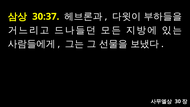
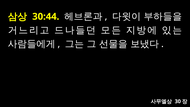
30:37: 30:37 -> 30:44
